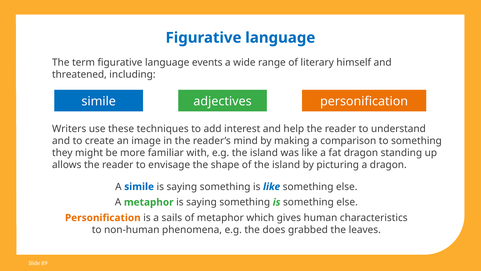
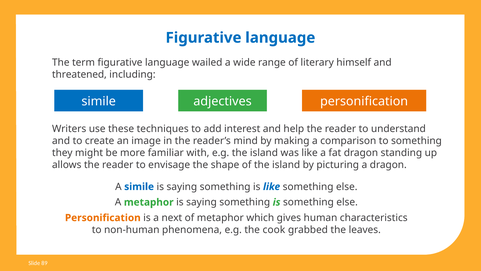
events: events -> wailed
sails: sails -> next
does: does -> cook
